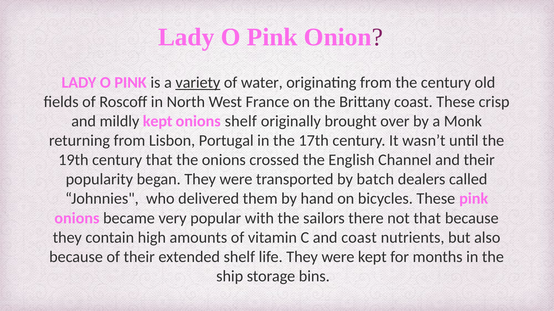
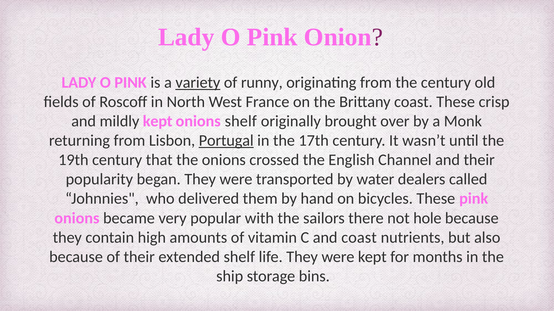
water: water -> runny
Portugal underline: none -> present
batch: batch -> water
not that: that -> hole
